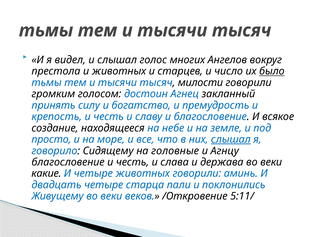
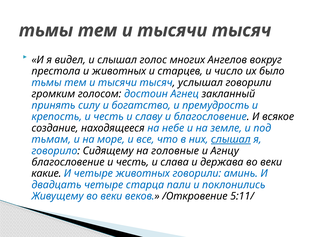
было underline: present -> none
милости: милости -> услышал
просто: просто -> тьмам
